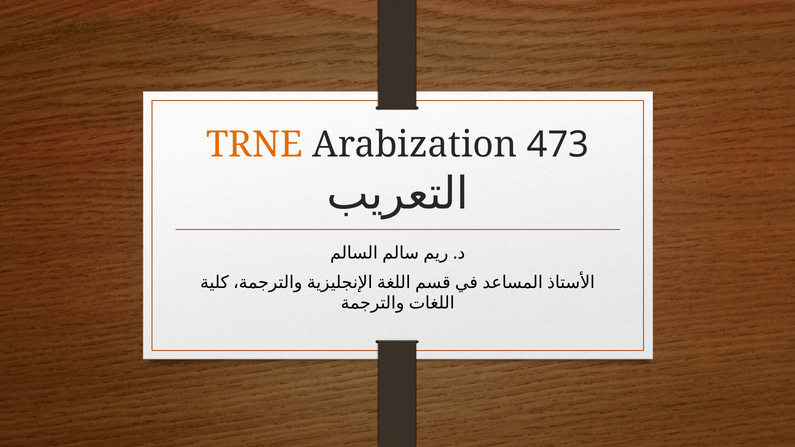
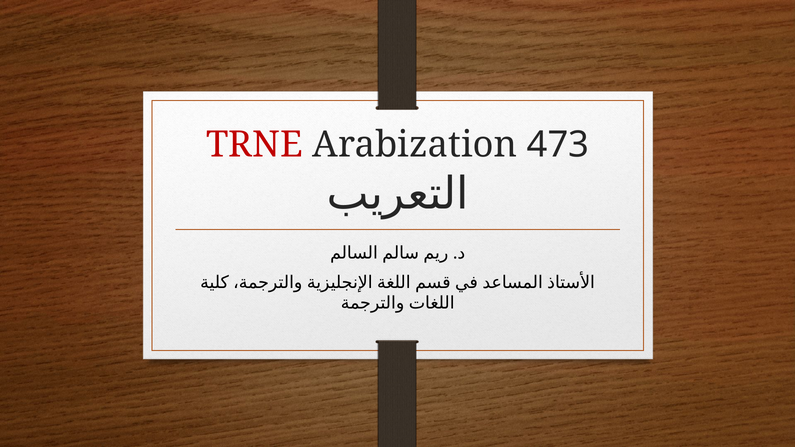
TRNE colour: orange -> red
